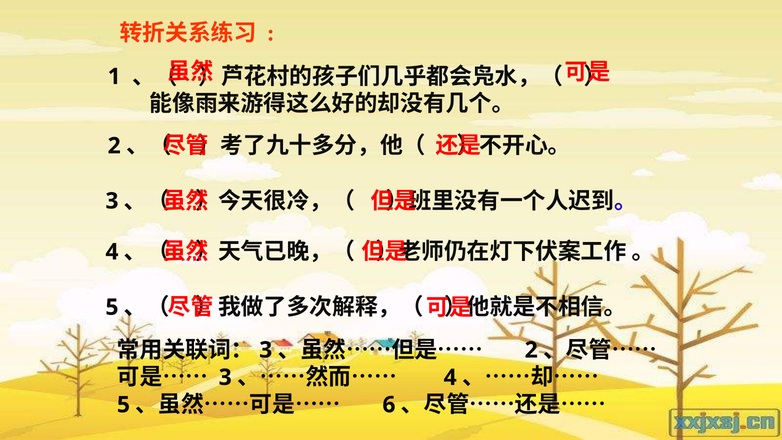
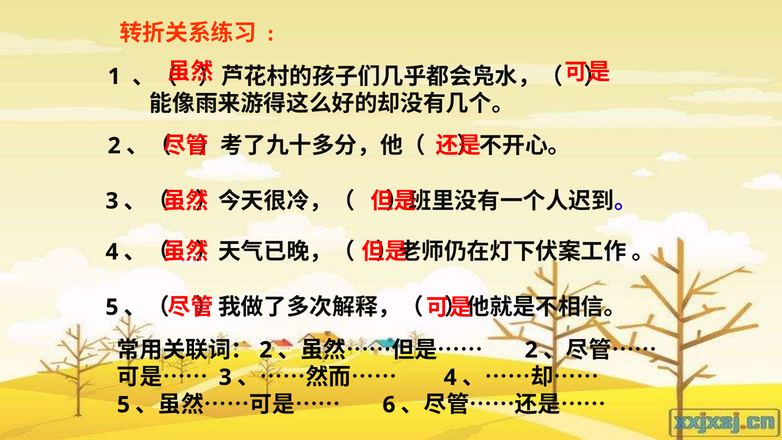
3 at (266, 350): 3 -> 2
